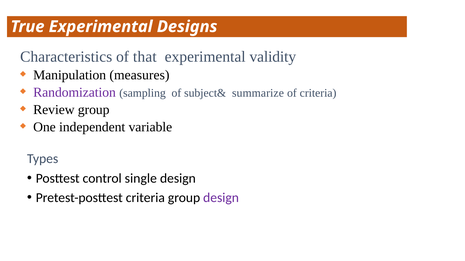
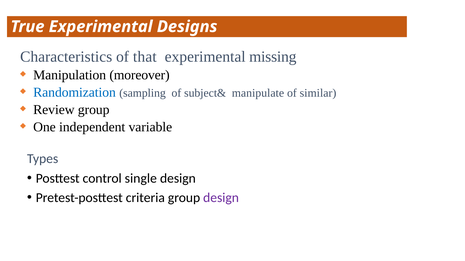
validity: validity -> missing
measures: measures -> moreover
Randomization colour: purple -> blue
summarize: summarize -> manipulate
of criteria: criteria -> similar
